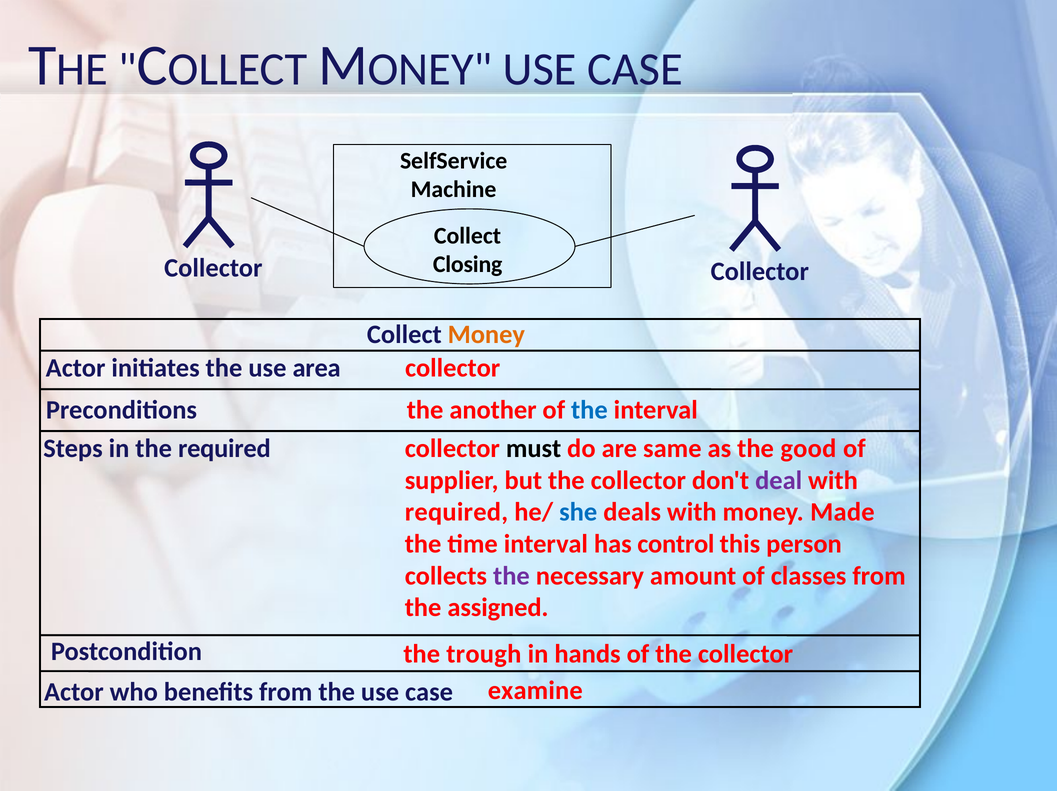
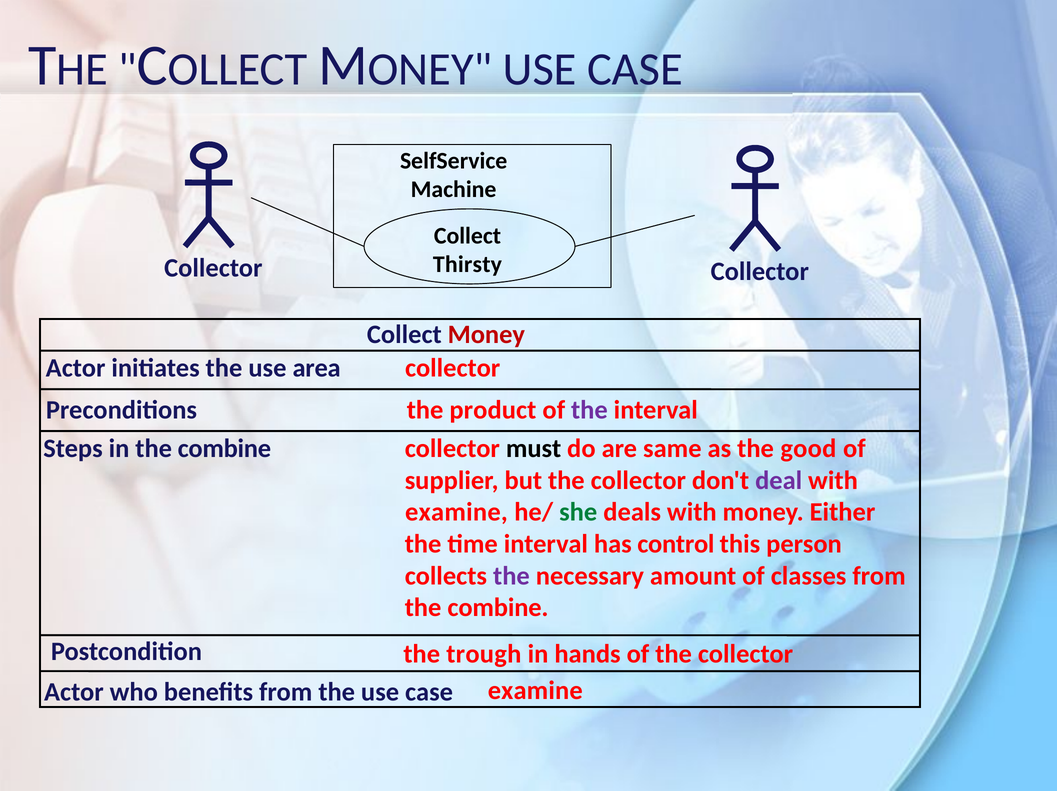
Closing: Closing -> Thirsty
Money at (486, 334) colour: orange -> red
another: another -> product
the at (589, 410) colour: blue -> purple
in the required: required -> combine
required at (456, 512): required -> examine
she colour: blue -> green
Made: Made -> Either
assigned at (498, 607): assigned -> combine
